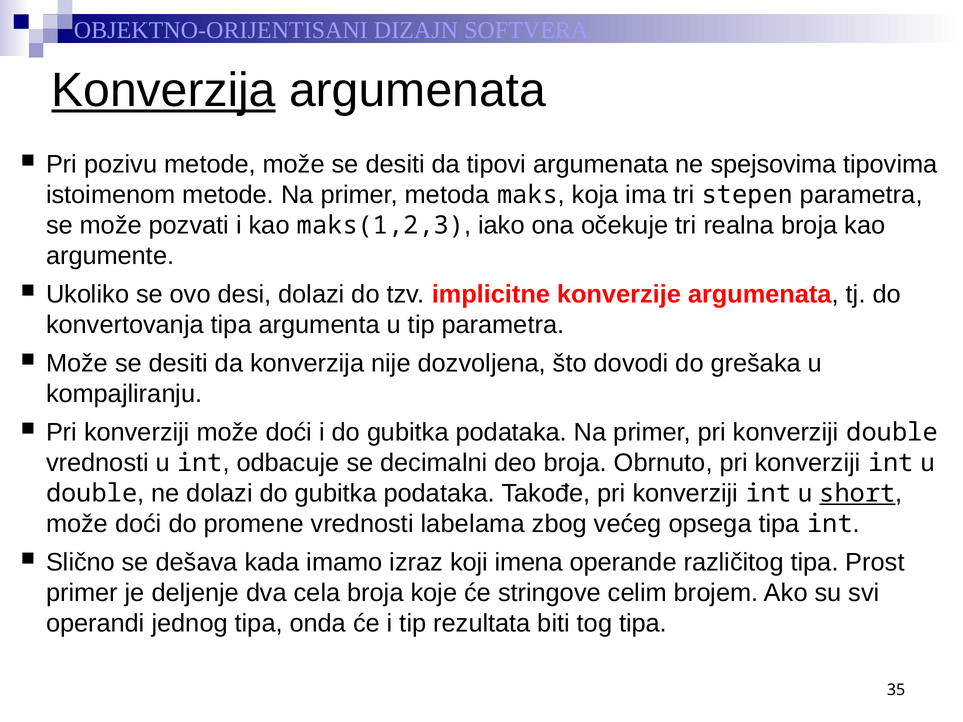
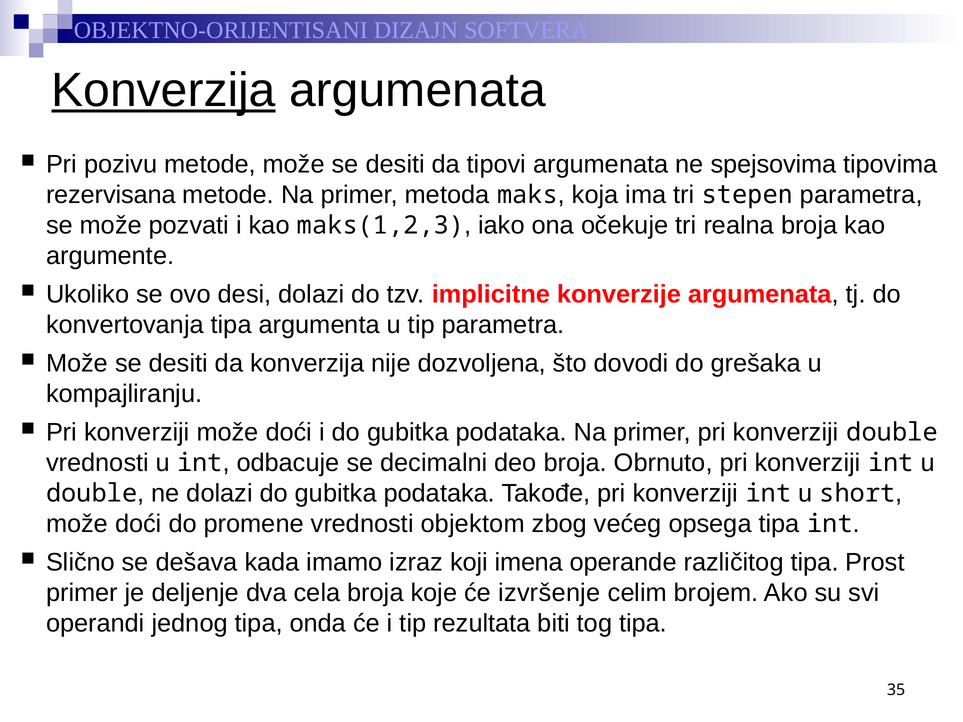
istoimenom: istoimenom -> rezervisana
short underline: present -> none
labelama: labelama -> objektom
stringove: stringove -> izvršenje
